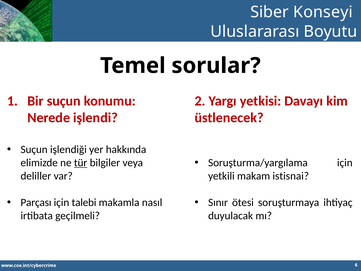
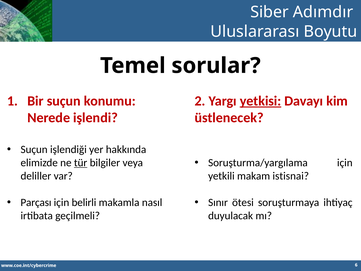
Konseyi: Konseyi -> Adımdır
yetkisi underline: none -> present
talebi: talebi -> belirli
